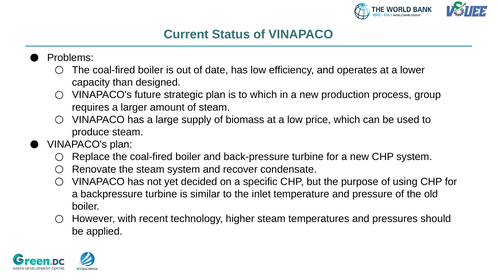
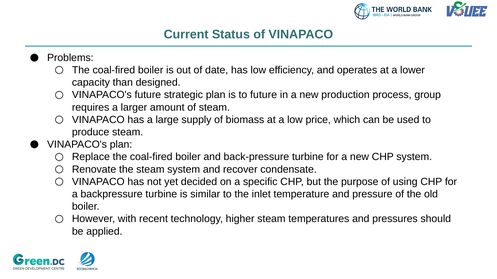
to which: which -> future
